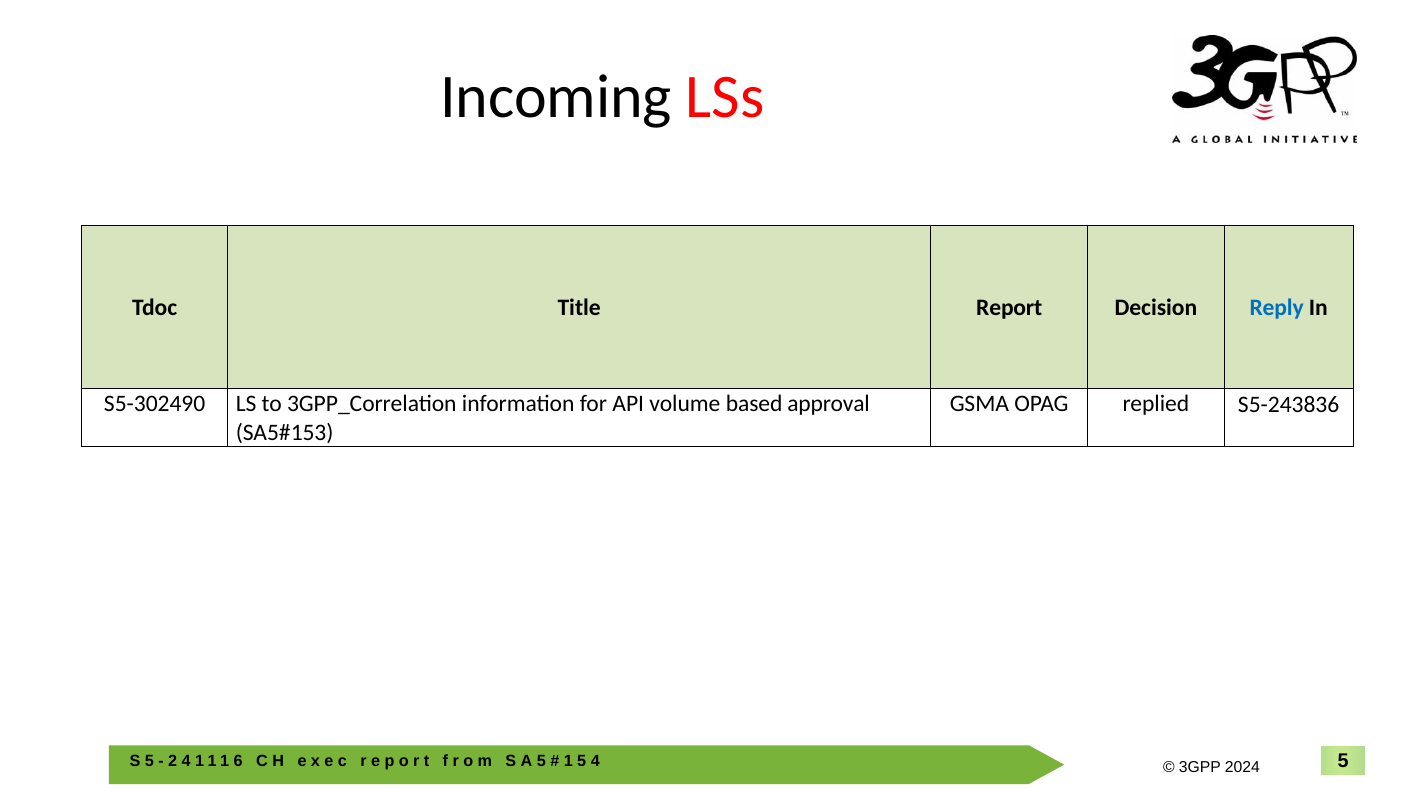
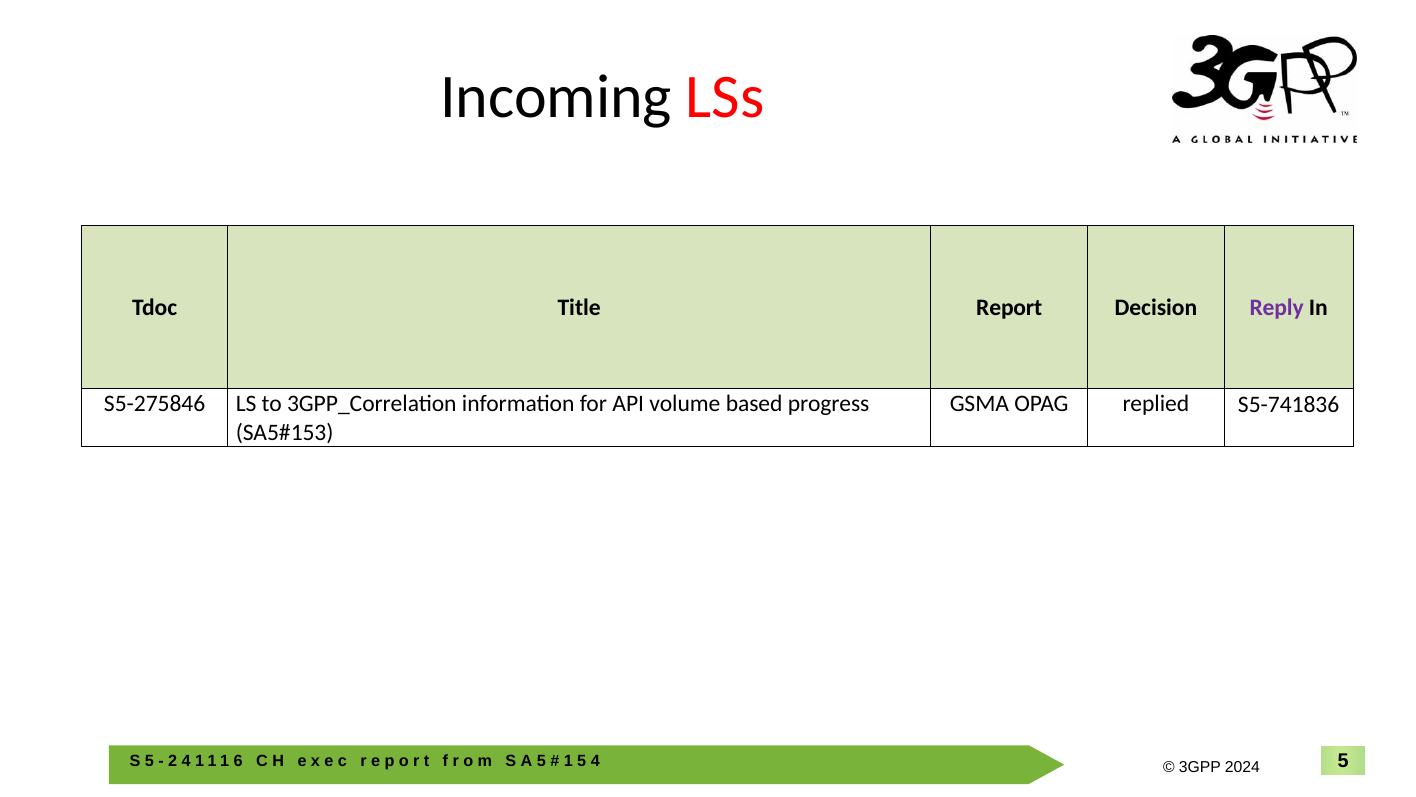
Reply colour: blue -> purple
S5-302490: S5-302490 -> S5-275846
approval: approval -> progress
S5-243836: S5-243836 -> S5-741836
